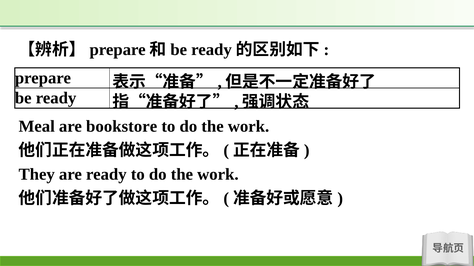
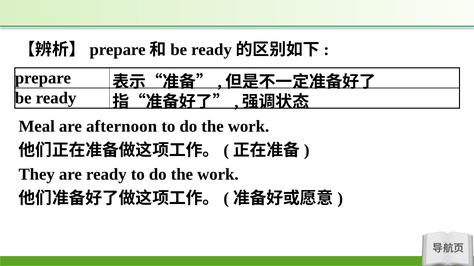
bookstore: bookstore -> afternoon
